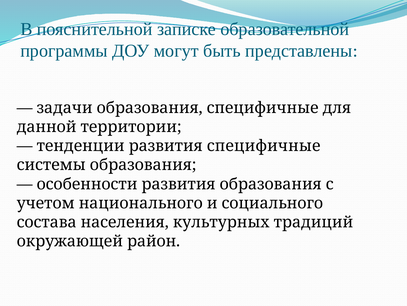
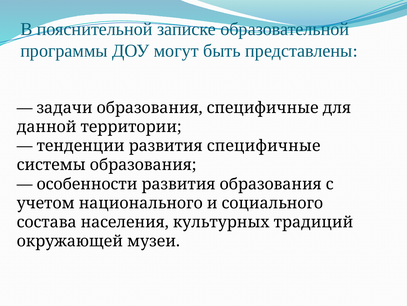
район: район -> музеи
